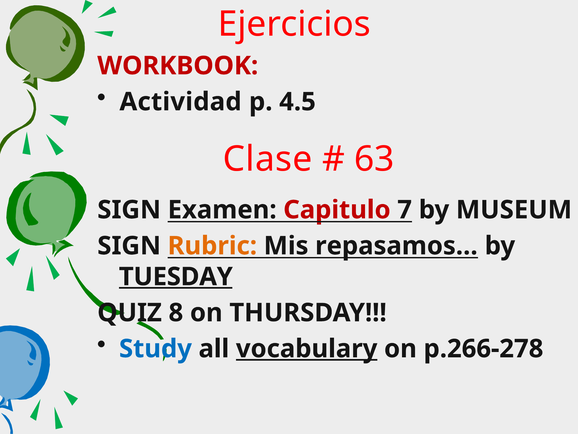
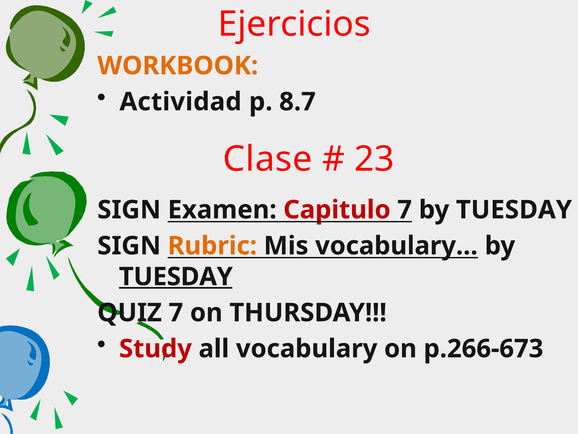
WORKBOOK colour: red -> orange
4.5: 4.5 -> 8.7
63: 63 -> 23
7 by MUSEUM: MUSEUM -> TUESDAY
repasamos…: repasamos… -> vocabulary…
QUIZ 8: 8 -> 7
Study colour: blue -> red
vocabulary underline: present -> none
p.266-278: p.266-278 -> p.266-673
